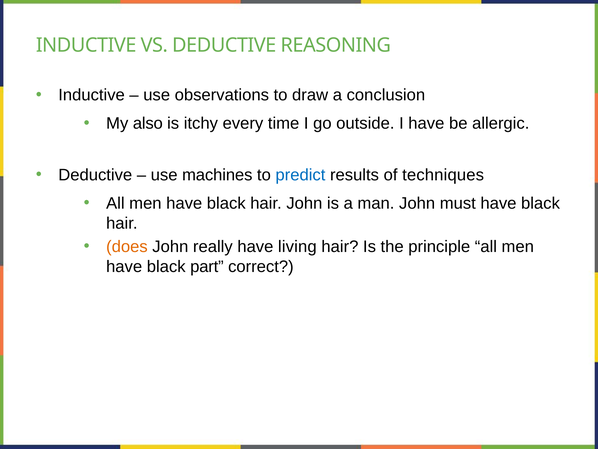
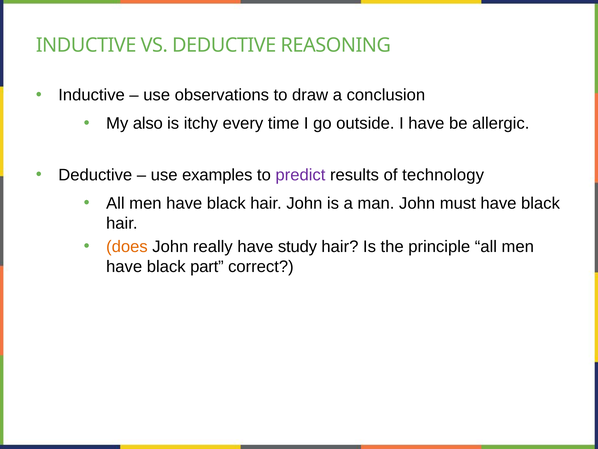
machines: machines -> examples
predict colour: blue -> purple
techniques: techniques -> technology
living: living -> study
